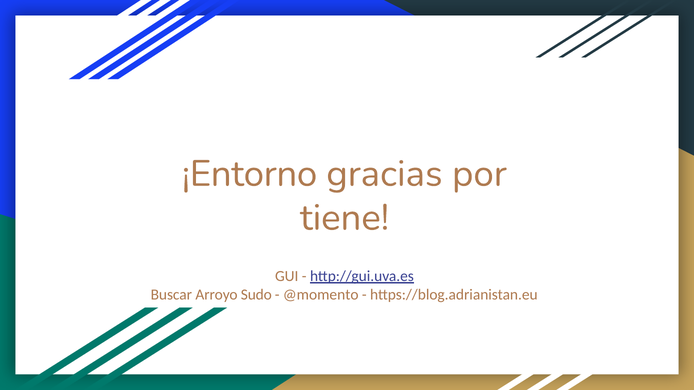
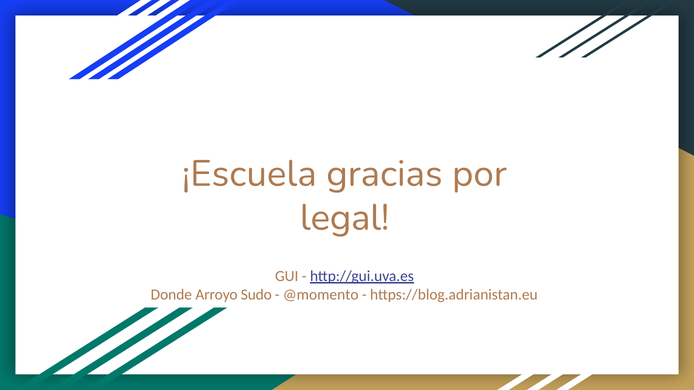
¡Entorno: ¡Entorno -> ¡Escuela
tiene: tiene -> legal
Buscar: Buscar -> Donde
